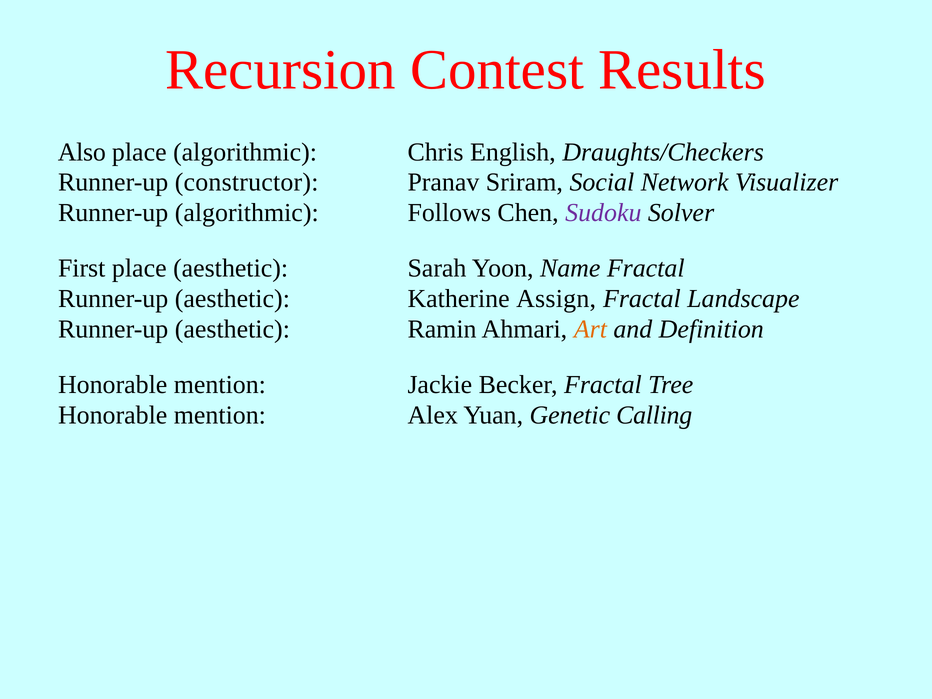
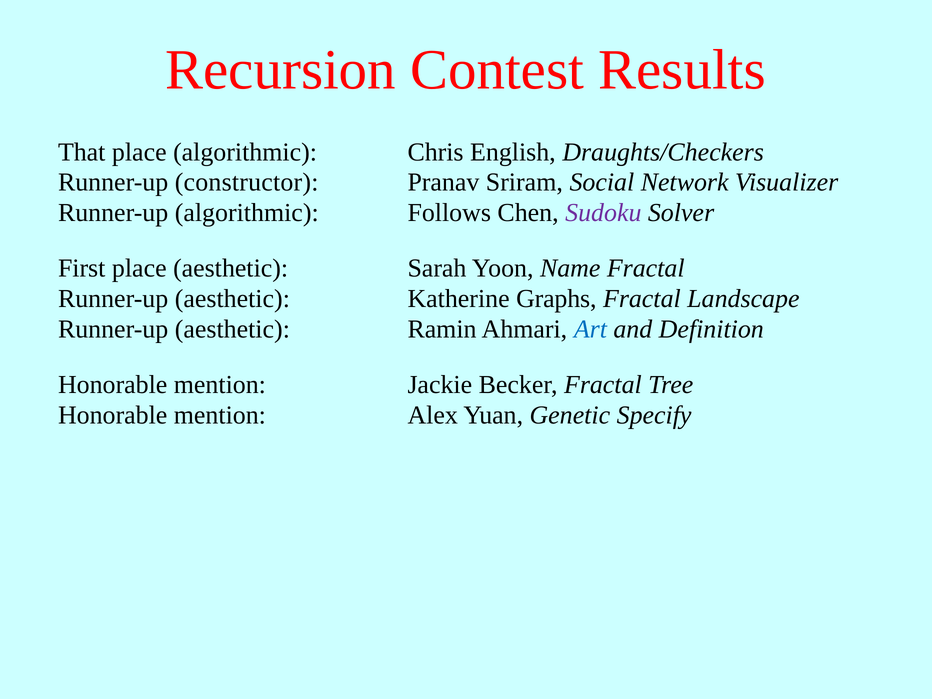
Also: Also -> That
Assign: Assign -> Graphs
Art colour: orange -> blue
Calling: Calling -> Specify
